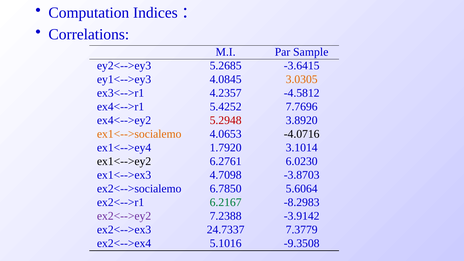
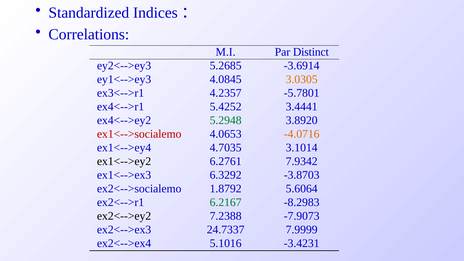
Computation: Computation -> Standardized
Sample: Sample -> Distinct
-3.6415: -3.6415 -> -3.6914
-4.5812: -4.5812 -> -5.7801
7.7696: 7.7696 -> 3.4441
5.2948 colour: red -> green
ex1<-->socialemo colour: orange -> red
-4.0716 colour: black -> orange
1.7920: 1.7920 -> 4.7035
6.0230: 6.0230 -> 7.9342
4.7098: 4.7098 -> 6.3292
6.7850: 6.7850 -> 1.8792
ex2<-->ey2 colour: purple -> black
-3.9142: -3.9142 -> -7.9073
7.3779: 7.3779 -> 7.9999
-9.3508: -9.3508 -> -3.4231
